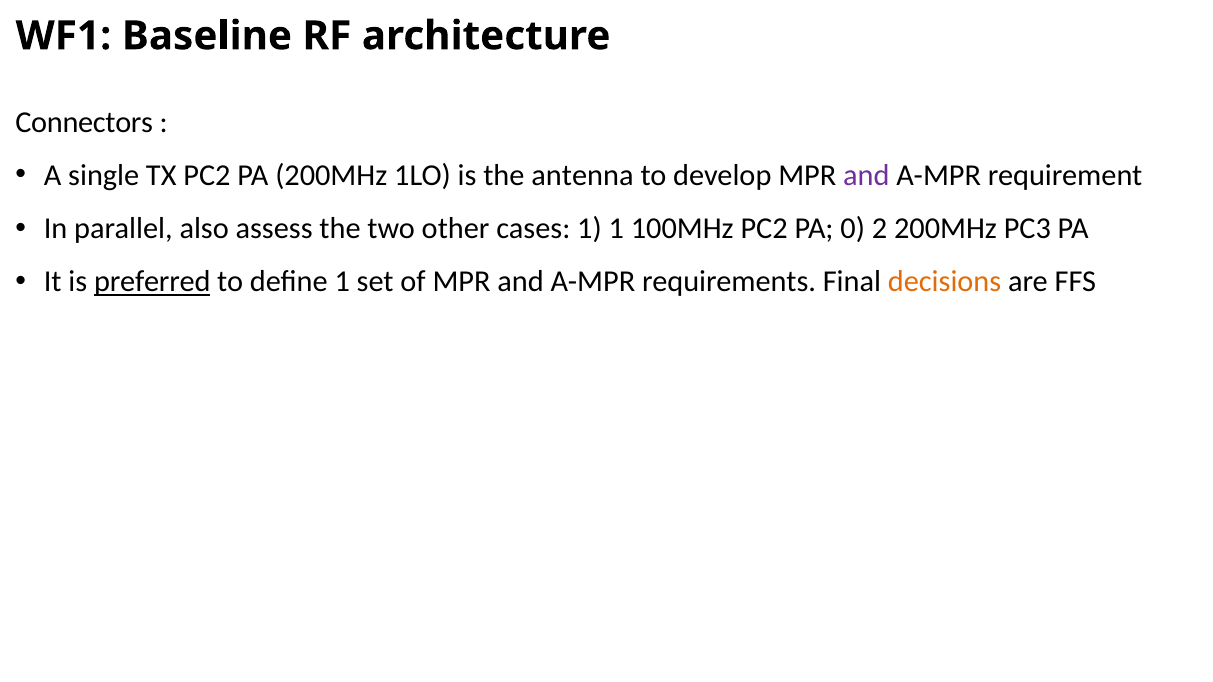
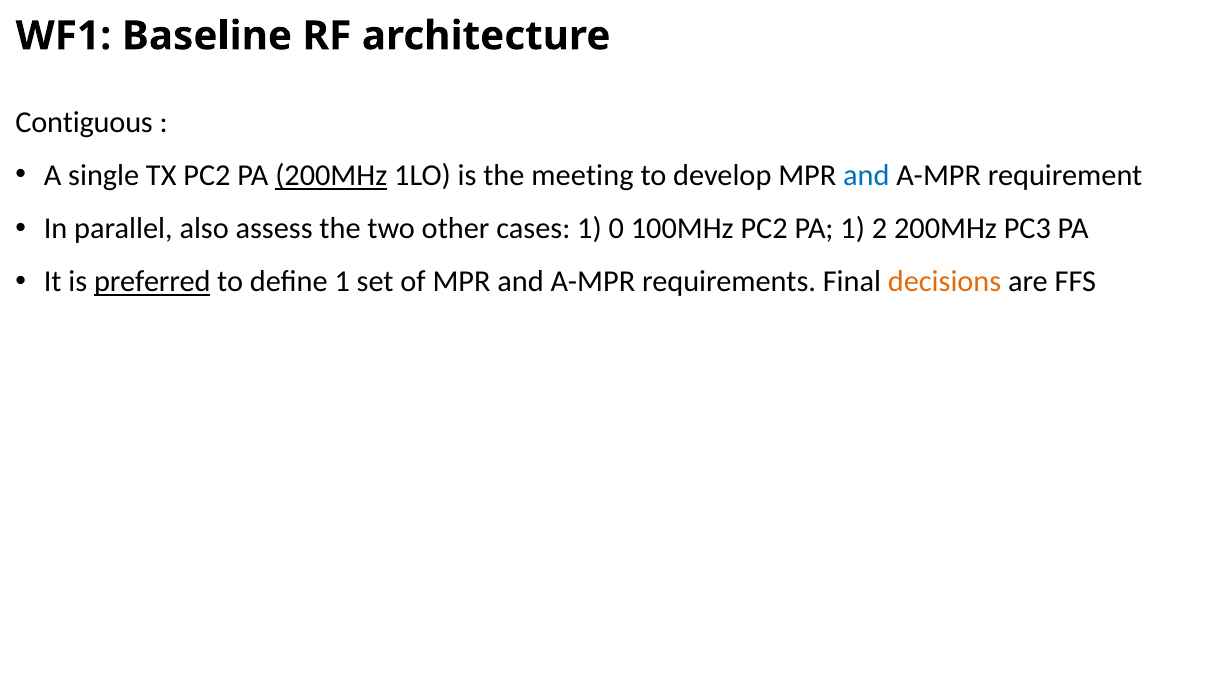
Connectors: Connectors -> Contiguous
200MHz at (331, 176) underline: none -> present
antenna: antenna -> meeting
and at (866, 176) colour: purple -> blue
1 1: 1 -> 0
PA 0: 0 -> 1
